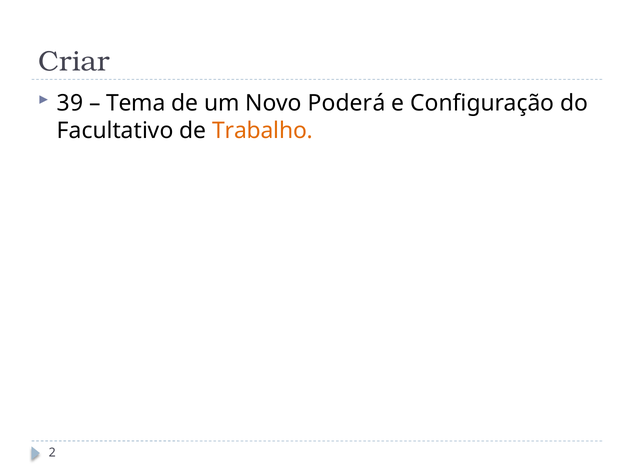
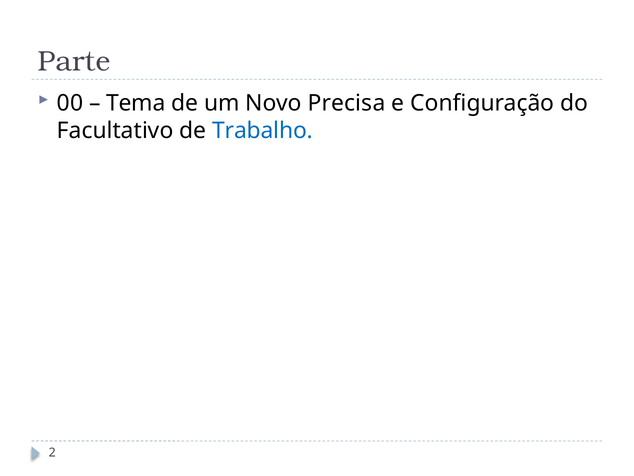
Criar: Criar -> Parte
39: 39 -> 00
Poderá: Poderá -> Precisa
Trabalho colour: orange -> blue
